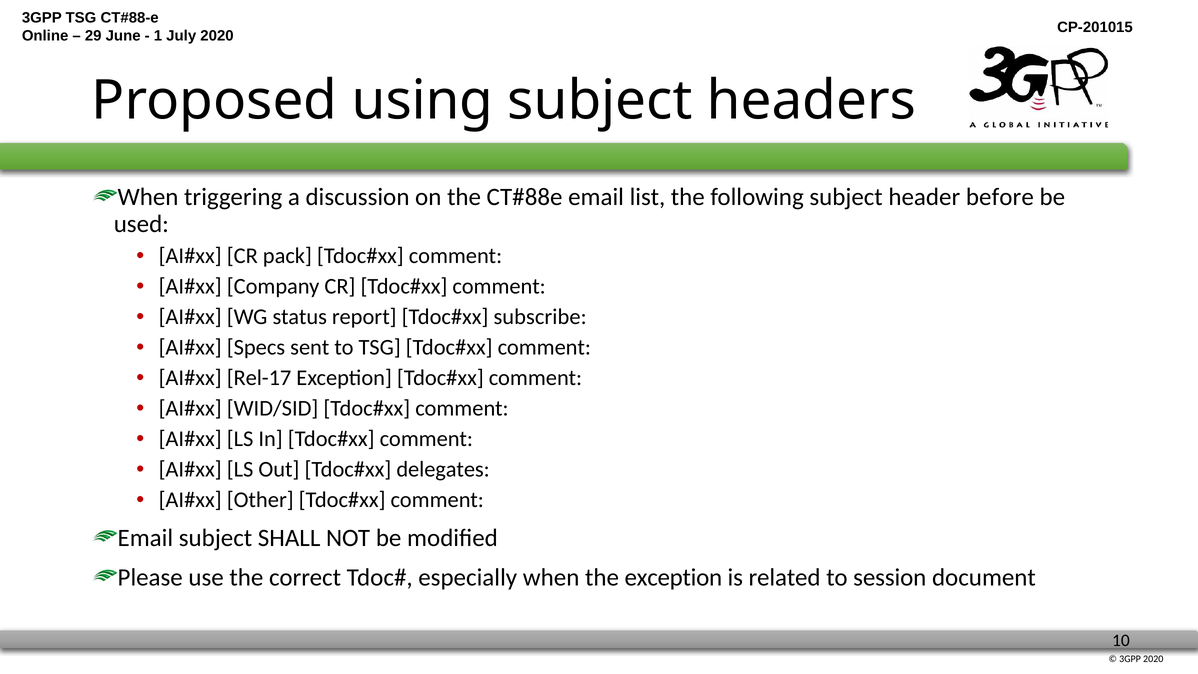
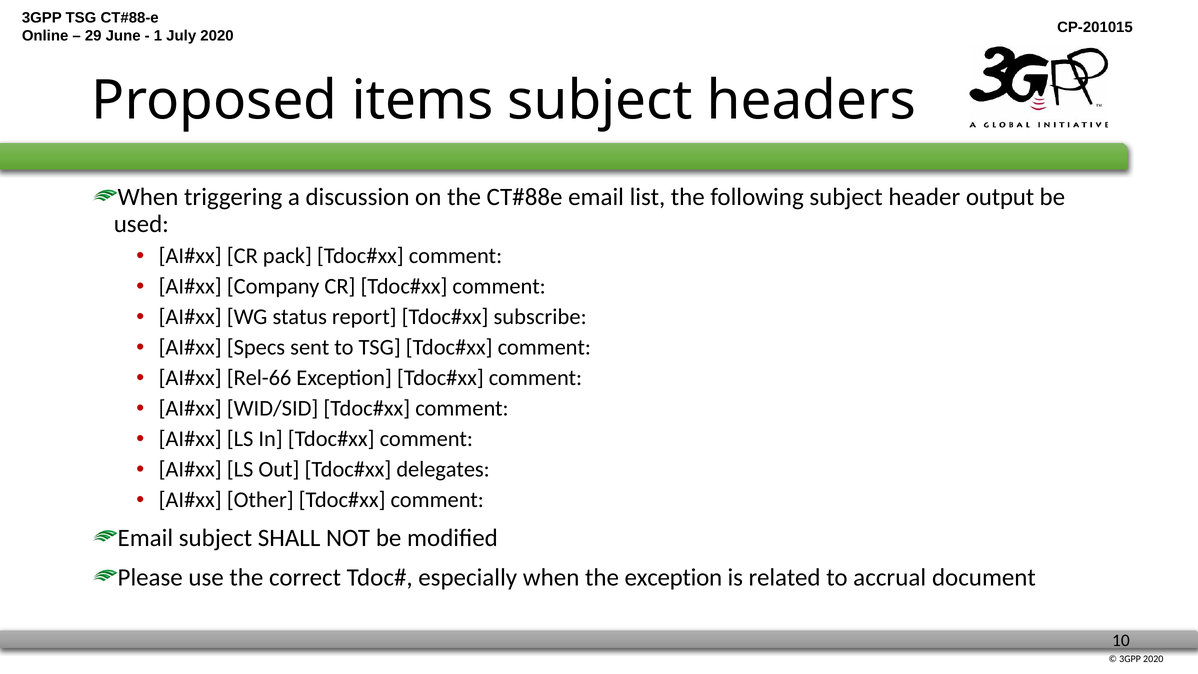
using: using -> items
before: before -> output
Rel-17: Rel-17 -> Rel-66
session: session -> accrual
